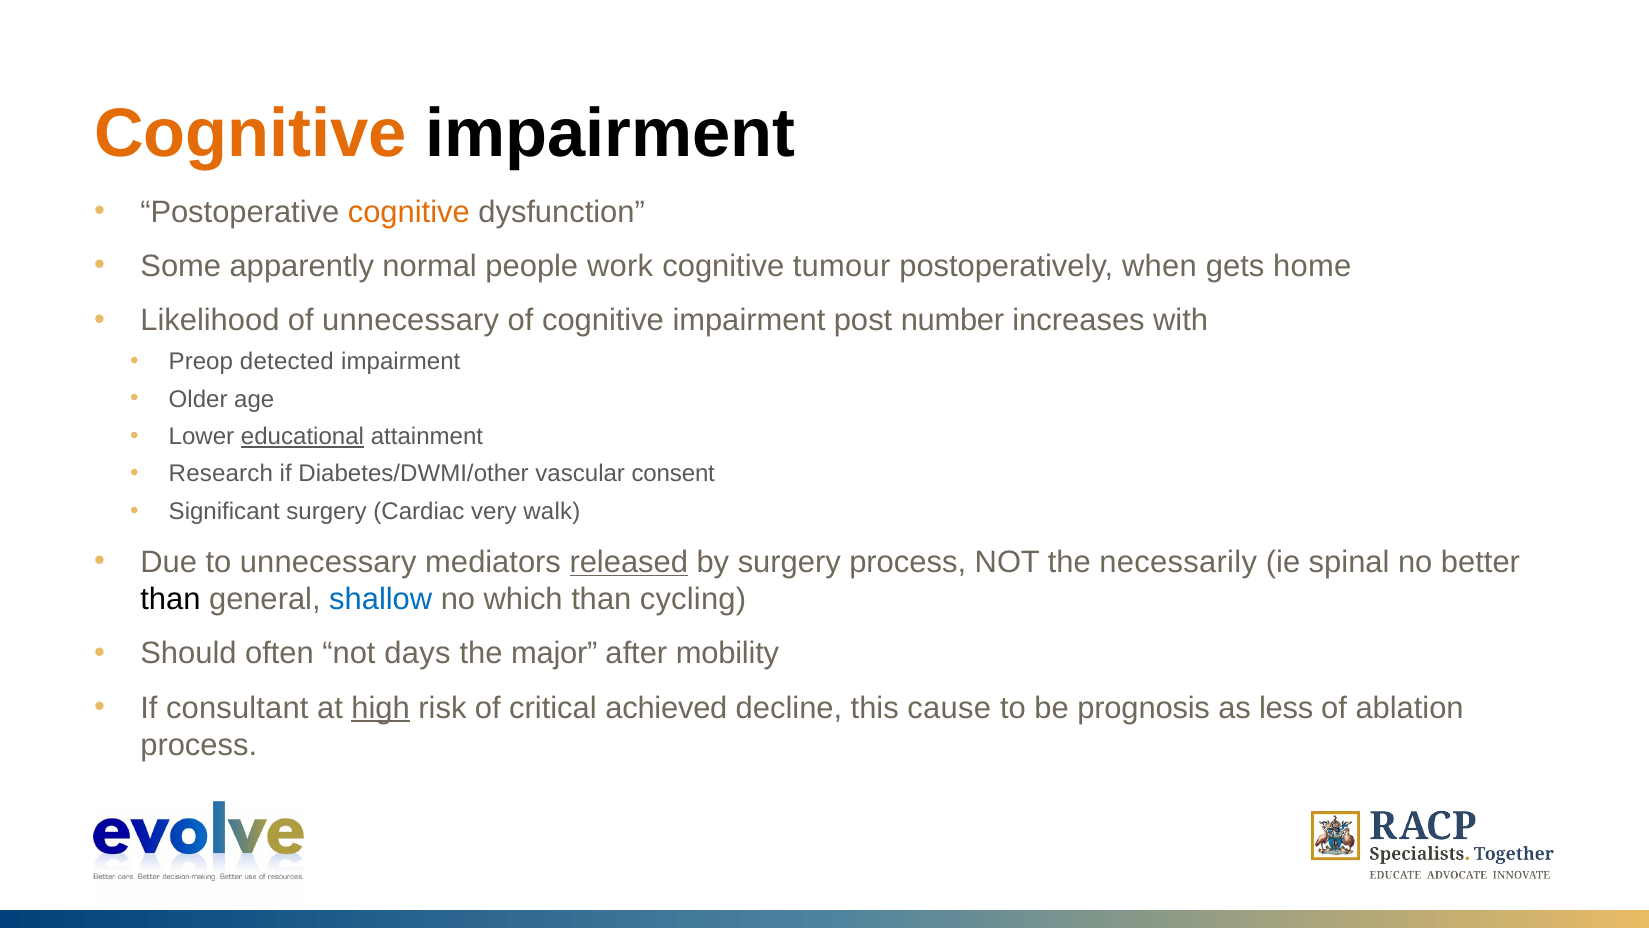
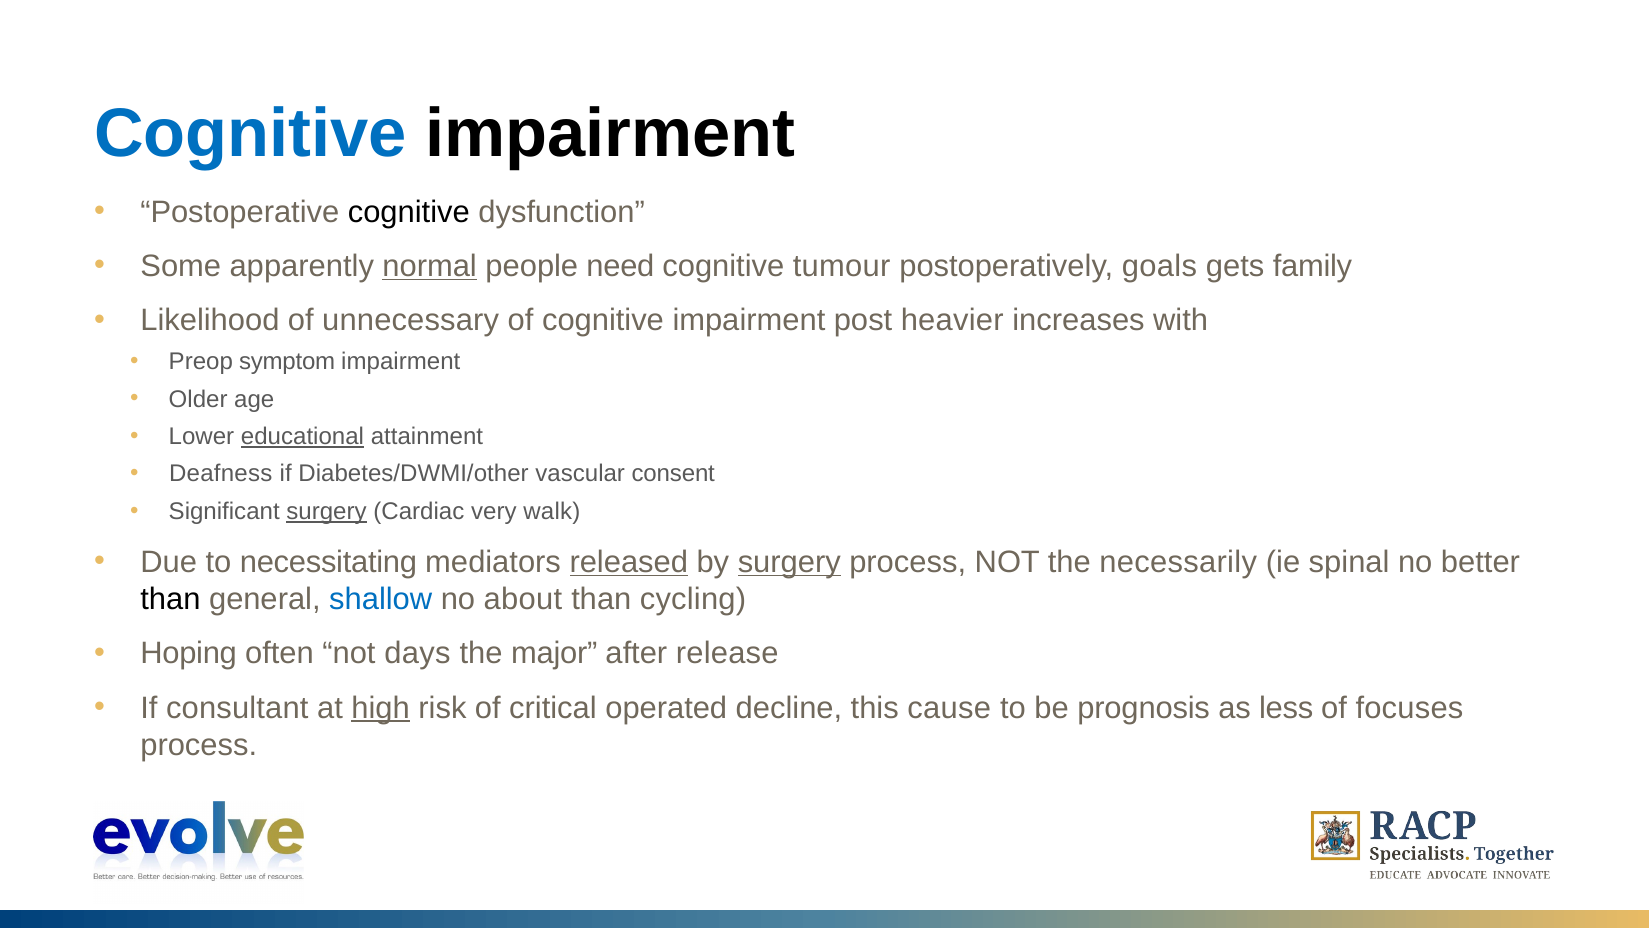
Cognitive at (250, 134) colour: orange -> blue
cognitive at (409, 212) colour: orange -> black
normal underline: none -> present
work: work -> need
when: when -> goals
home: home -> family
number: number -> heavier
detected: detected -> symptom
Research: Research -> Deafness
surgery at (326, 511) underline: none -> present
to unnecessary: unnecessary -> necessitating
surgery at (789, 562) underline: none -> present
which: which -> about
Should: Should -> Hoping
mobility: mobility -> release
achieved: achieved -> operated
ablation: ablation -> focuses
